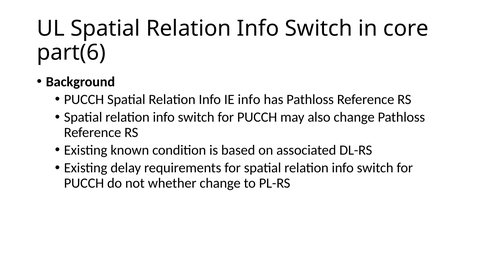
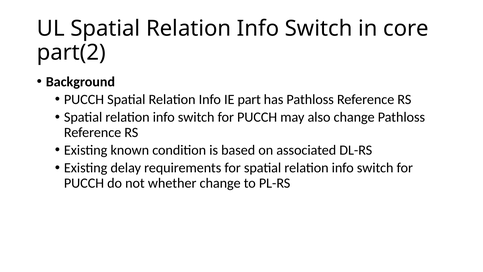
part(6: part(6 -> part(2
IE info: info -> part
